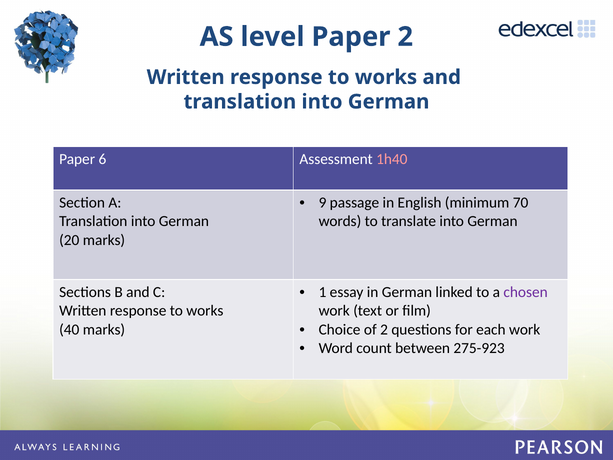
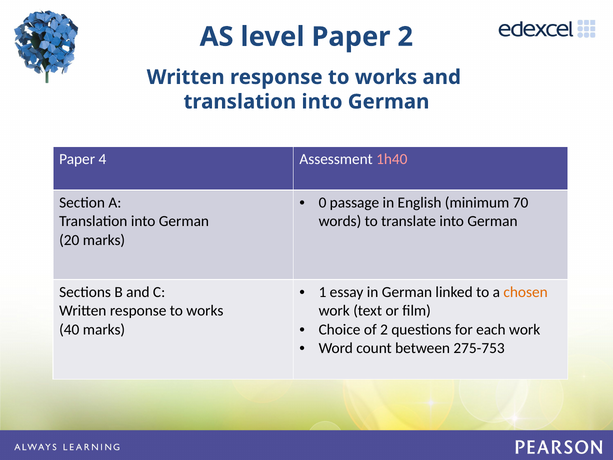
6: 6 -> 4
9: 9 -> 0
chosen colour: purple -> orange
275-923: 275-923 -> 275-753
